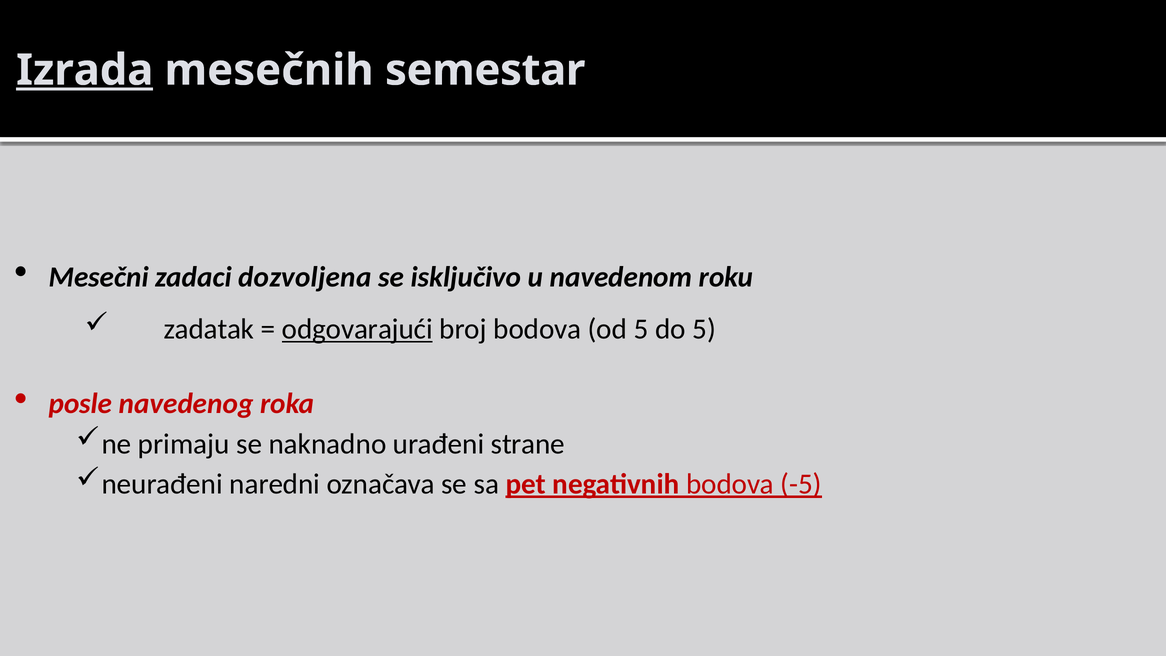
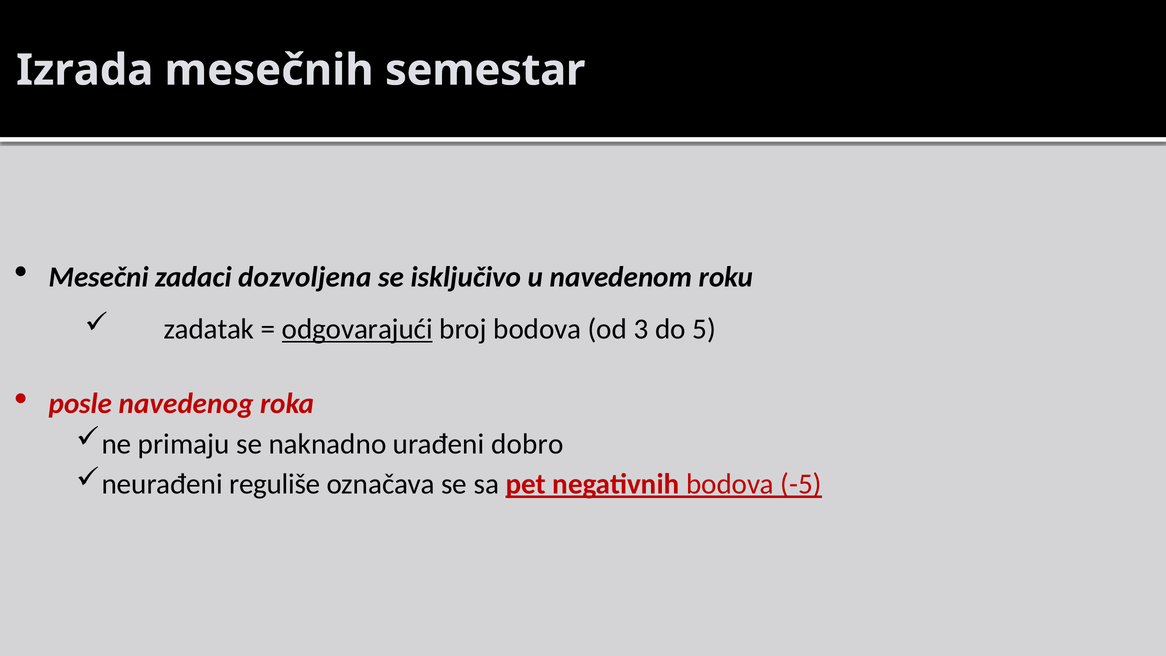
Izrada underline: present -> none
od 5: 5 -> 3
strane: strane -> dobro
naredni: naredni -> reguliše
